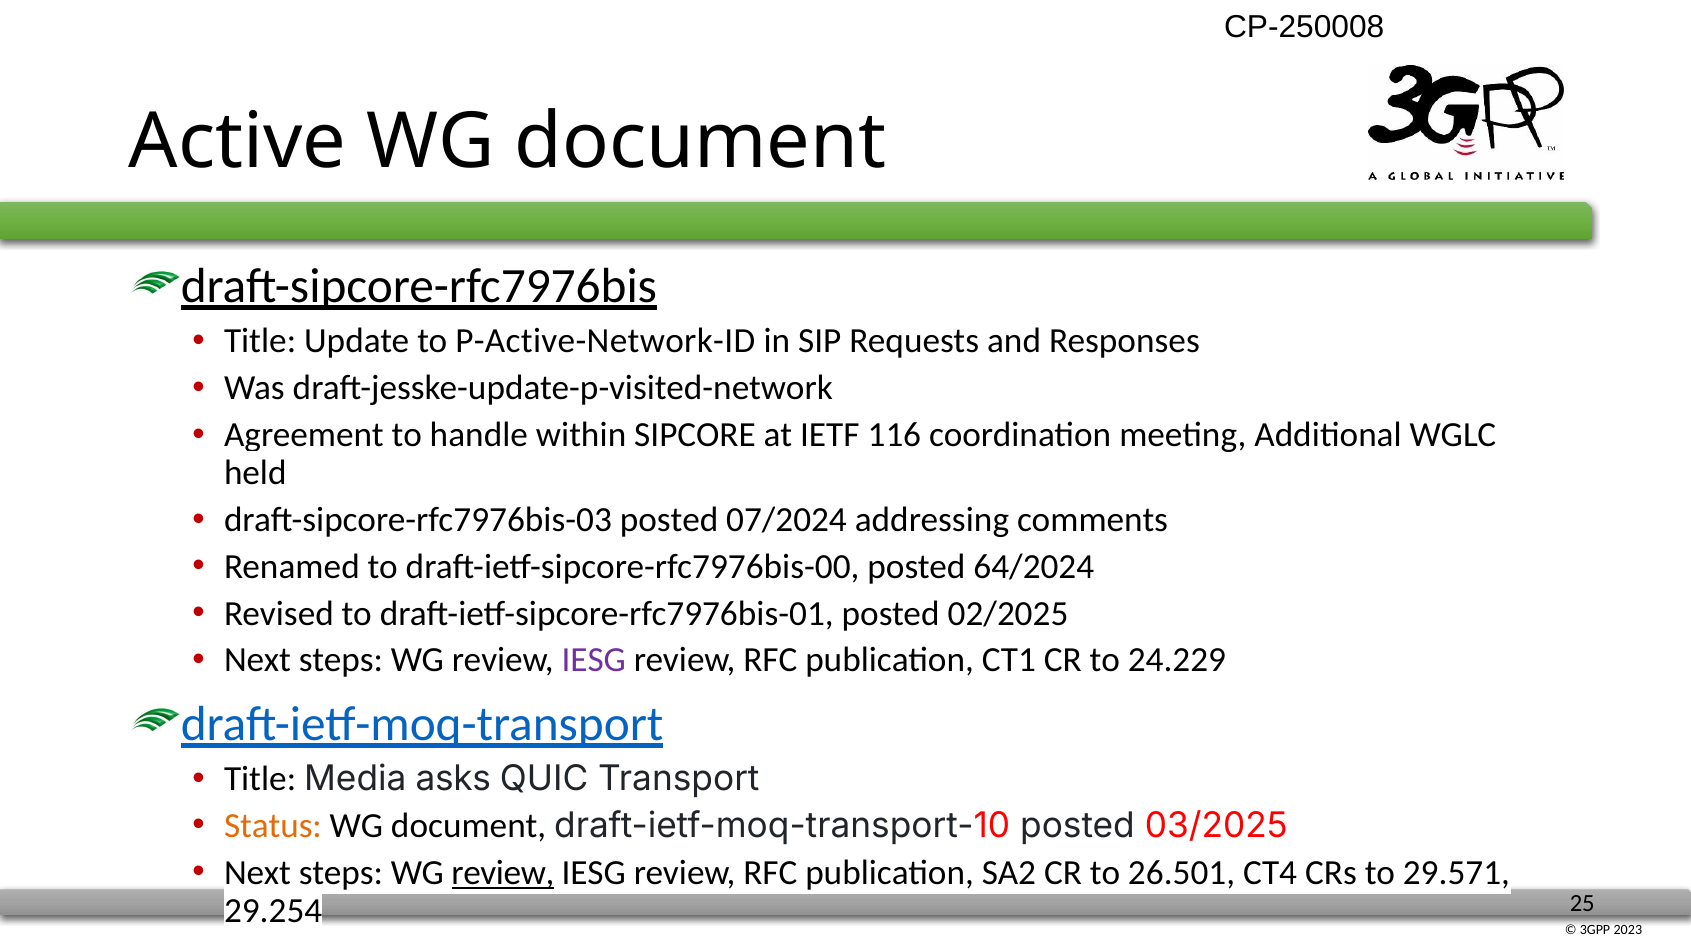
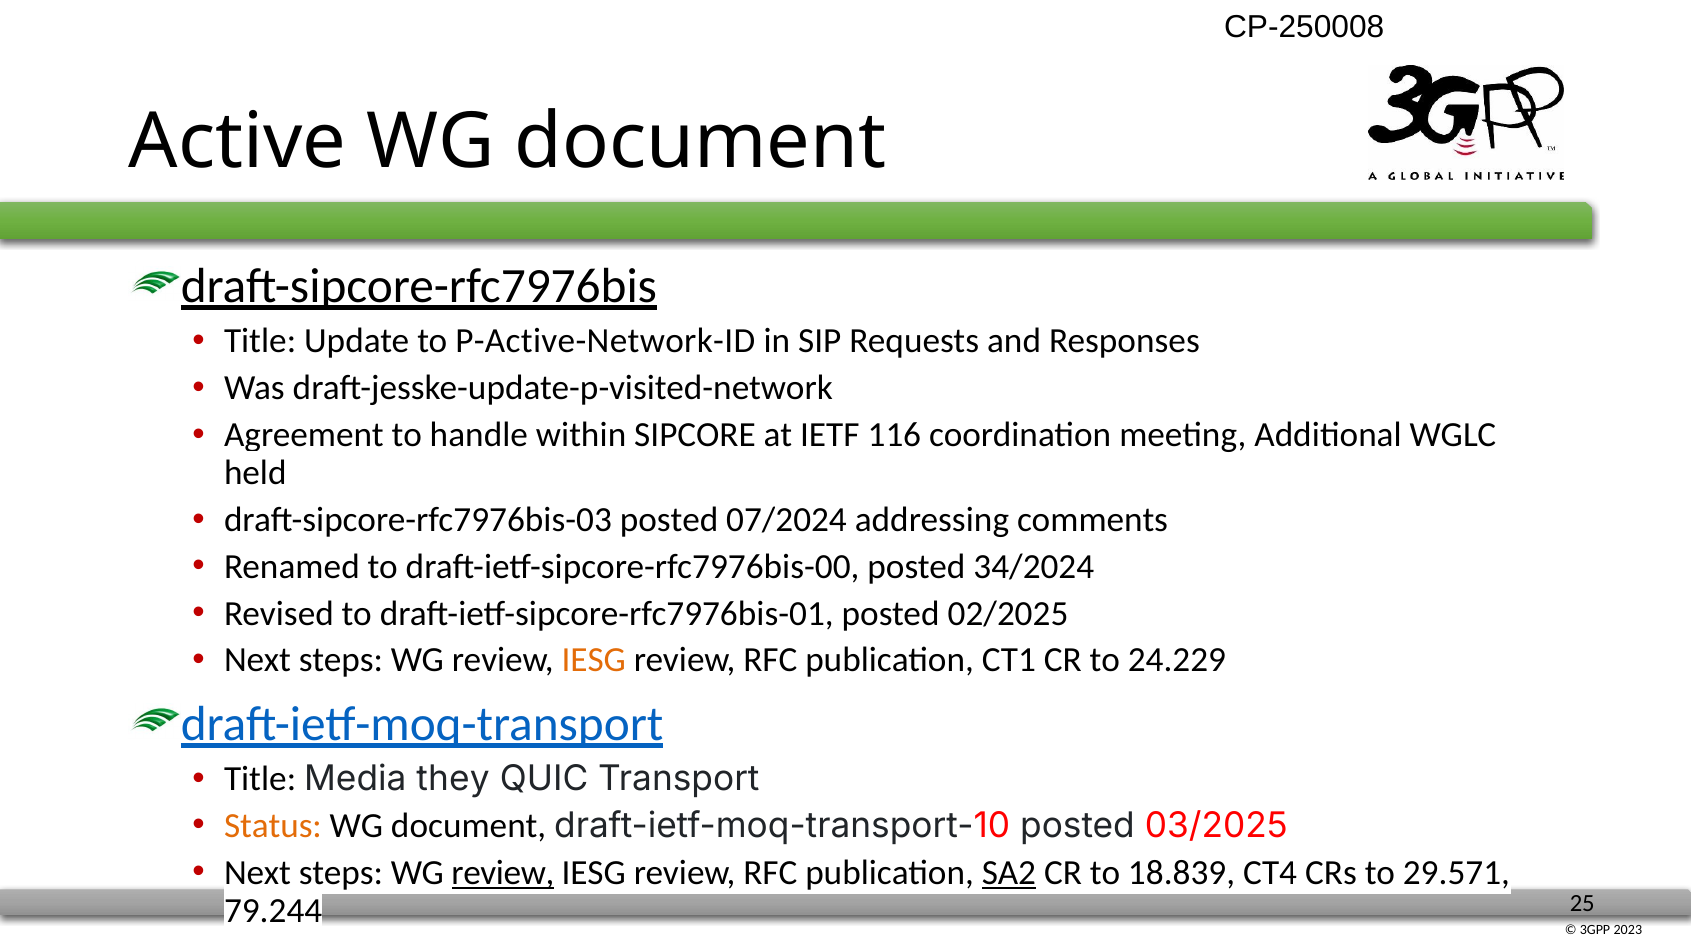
64/2024: 64/2024 -> 34/2024
IESG at (594, 660) colour: purple -> orange
asks: asks -> they
SA2 underline: none -> present
26.501: 26.501 -> 18.839
29.254: 29.254 -> 79.244
